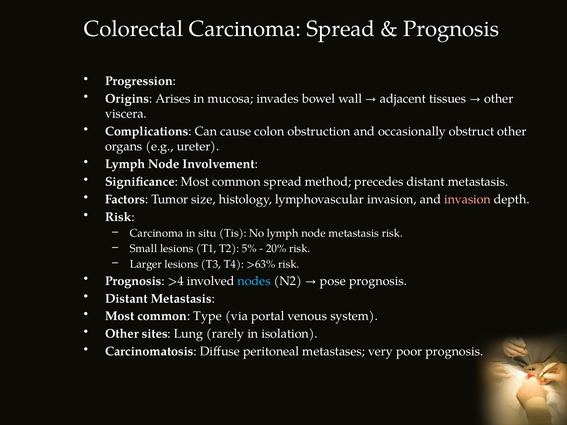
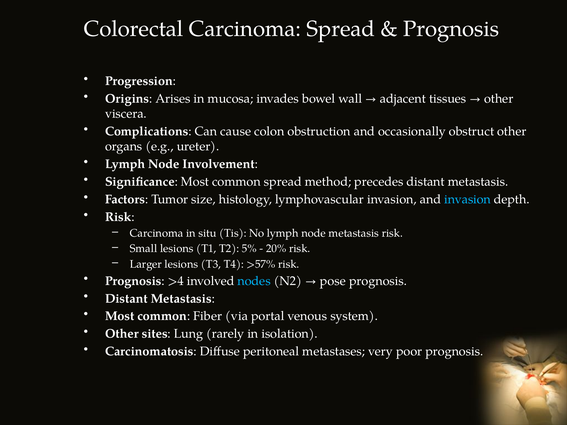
invasion at (468, 199) colour: pink -> light blue
>63%: >63% -> >57%
Type: Type -> Fiber
